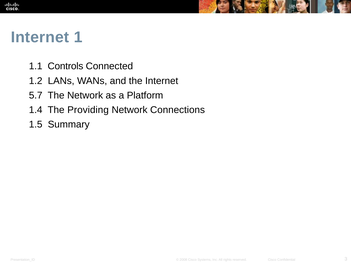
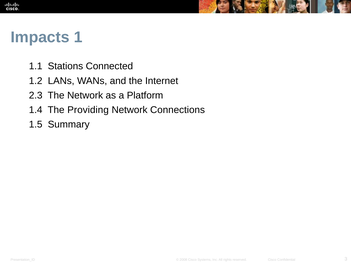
Internet at (40, 37): Internet -> Impacts
Controls: Controls -> Stations
5.7: 5.7 -> 2.3
